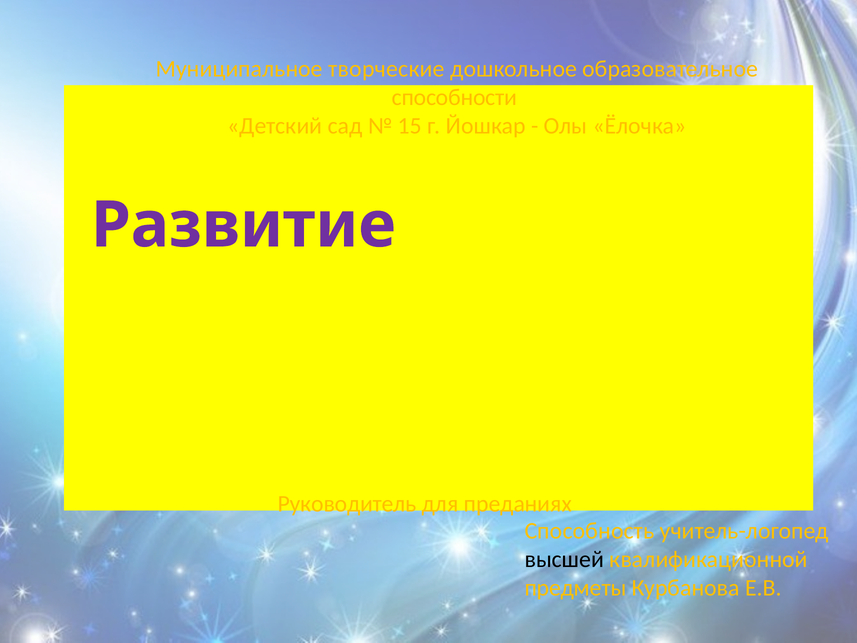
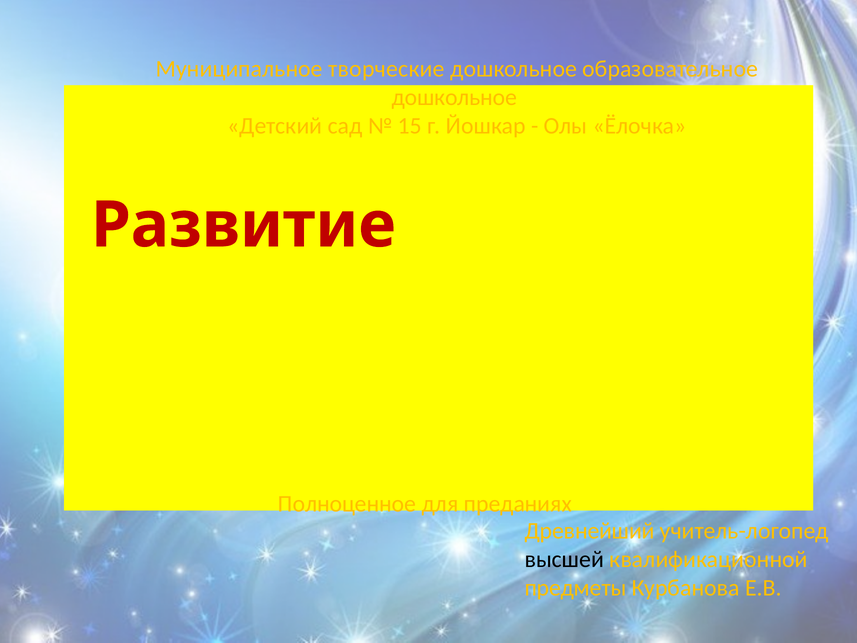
способности at (454, 97): способности -> дошкольное
Развитие colour: purple -> red
Руководитель: Руководитель -> Полноценное
Способность: Способность -> Древнейший
